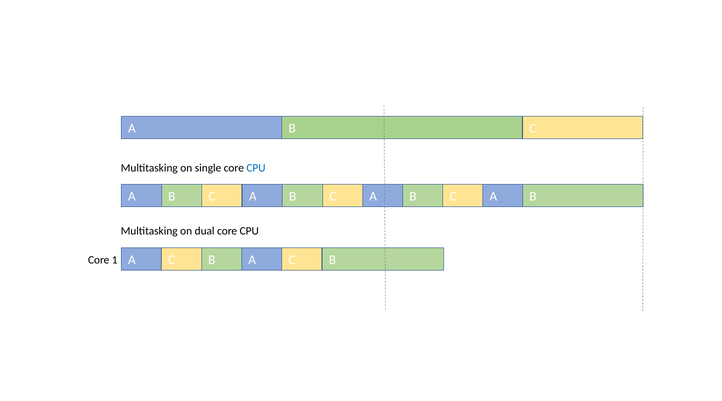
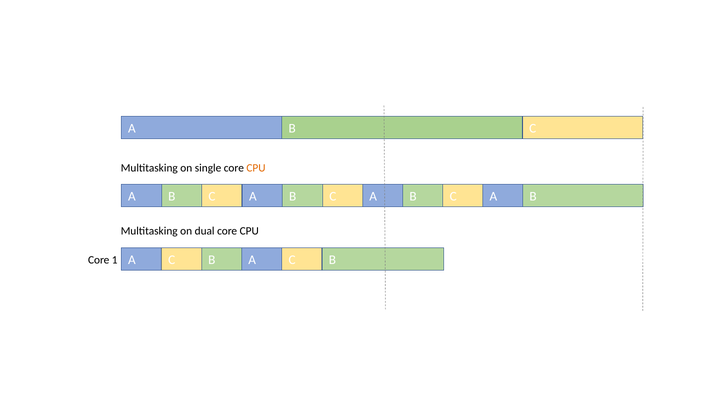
CPU at (256, 168) colour: blue -> orange
